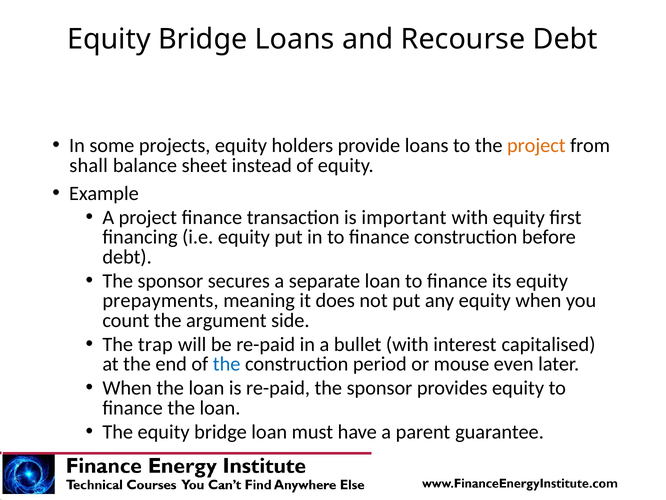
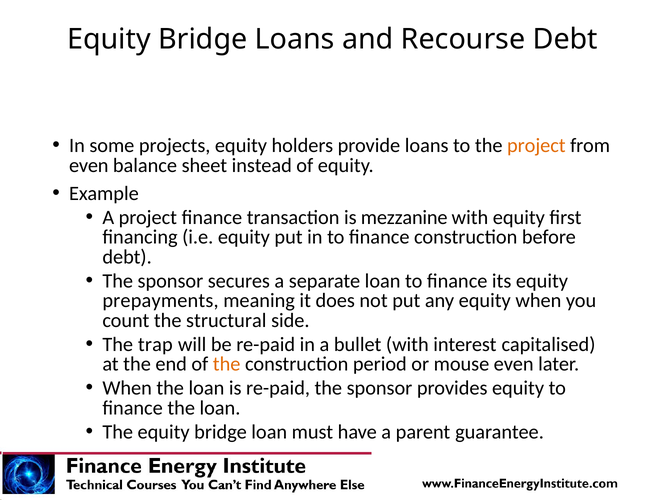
shall at (89, 165): shall -> even
important: important -> mezzanine
argument: argument -> structural
the at (227, 364) colour: blue -> orange
